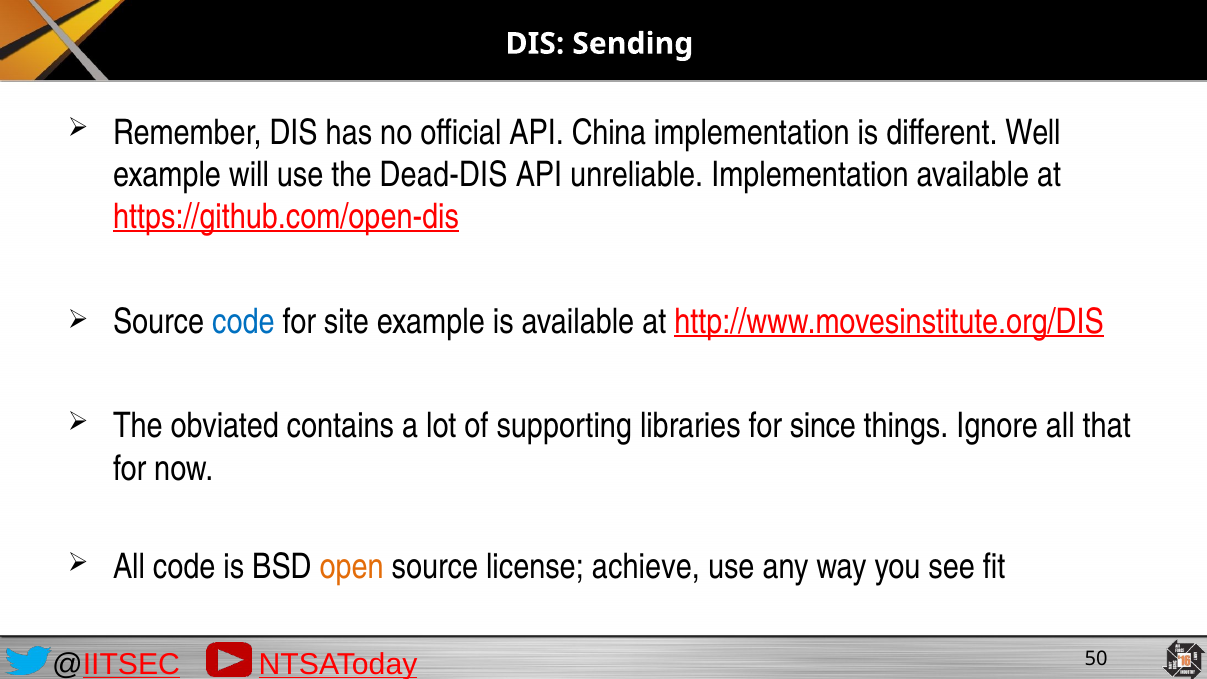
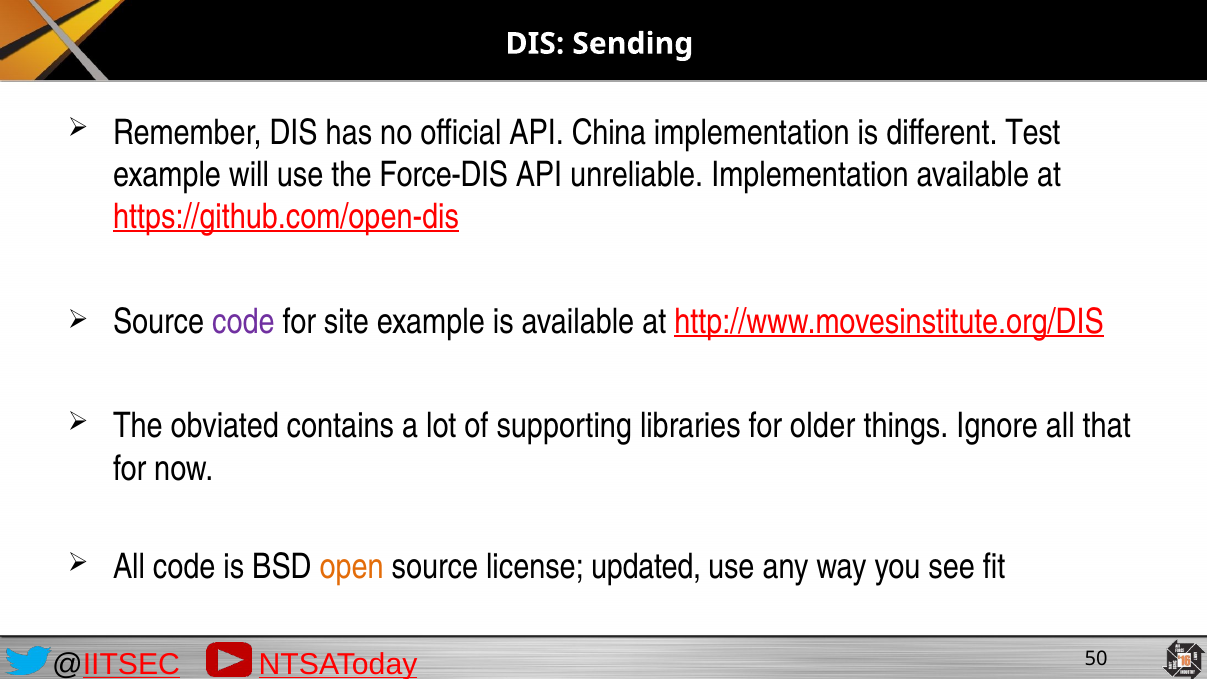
Well: Well -> Test
Dead-DIS: Dead-DIS -> Force-DIS
code at (243, 322) colour: blue -> purple
since: since -> older
achieve: achieve -> updated
